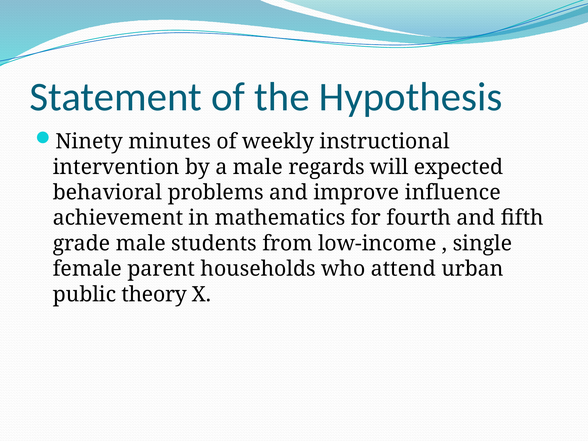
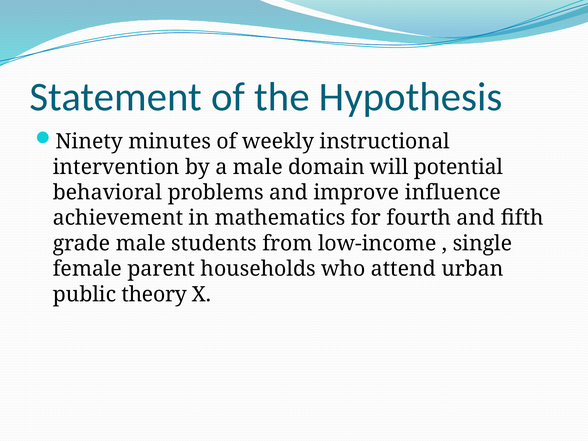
regards: regards -> domain
expected: expected -> potential
